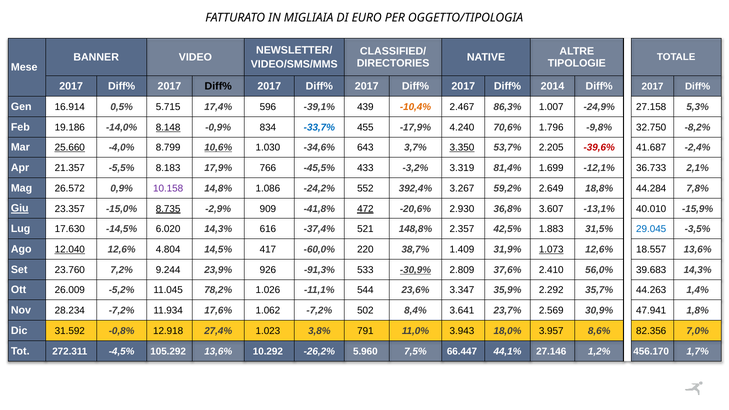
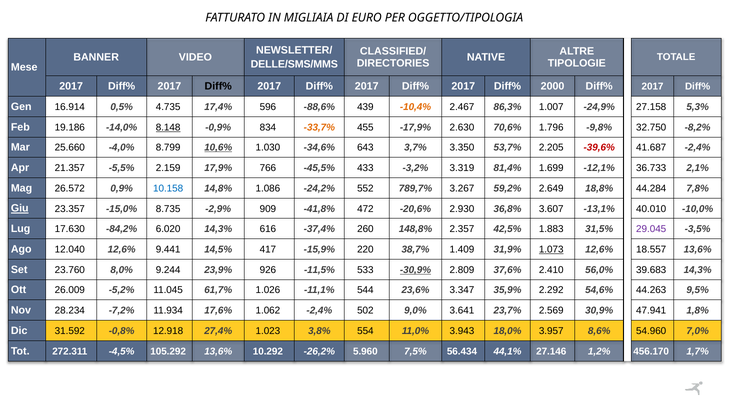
VIDEO/SMS/MMS: VIDEO/SMS/MMS -> DELLE/SMS/MMS
2014: 2014 -> 2000
5.715: 5.715 -> 4.735
-39,1%: -39,1% -> -88,6%
-33,7% colour: blue -> orange
4.240: 4.240 -> 2.630
25.660 underline: present -> none
3.350 underline: present -> none
8.183: 8.183 -> 2.159
10.158 colour: purple -> blue
392,4%: 392,4% -> 789,7%
8.735 underline: present -> none
472 underline: present -> none
-15,9%: -15,9% -> -10,0%
-14,5%: -14,5% -> -84,2%
521: 521 -> 260
29.045 colour: blue -> purple
12.040 underline: present -> none
4.804: 4.804 -> 9.441
-60,0%: -60,0% -> -15,9%
7,2%: 7,2% -> 8,0%
-91,3%: -91,3% -> -11,5%
78,2%: 78,2% -> 61,7%
35,7%: 35,7% -> 54,6%
1,4%: 1,4% -> 9,5%
1.062 -7,2%: -7,2% -> -2,4%
8,4%: 8,4% -> 9,0%
791: 791 -> 554
82.356: 82.356 -> 54.960
66.447: 66.447 -> 56.434
